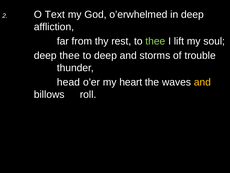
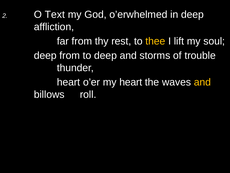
thee at (155, 41) colour: light green -> yellow
deep thee: thee -> from
head at (68, 82): head -> heart
